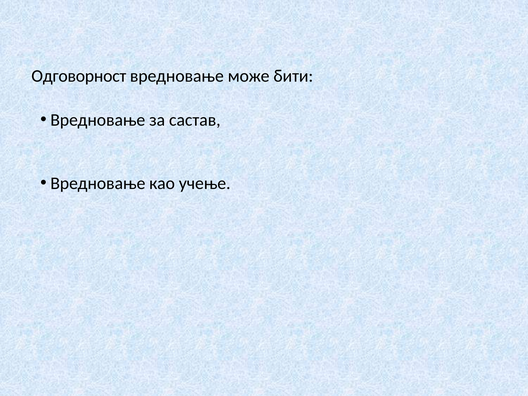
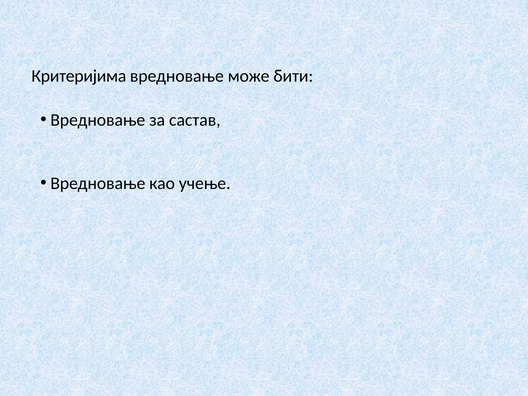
Одговорност: Одговорност -> Критеријима
